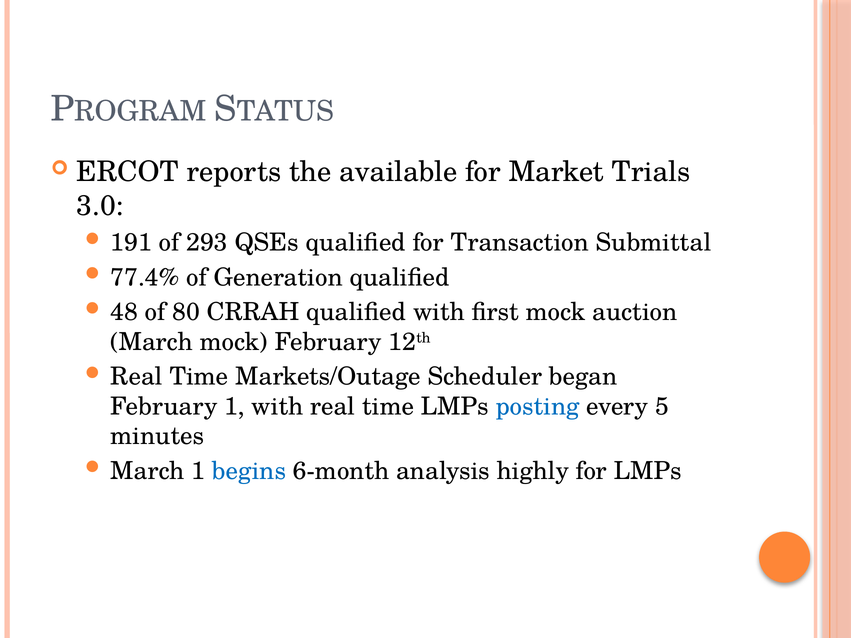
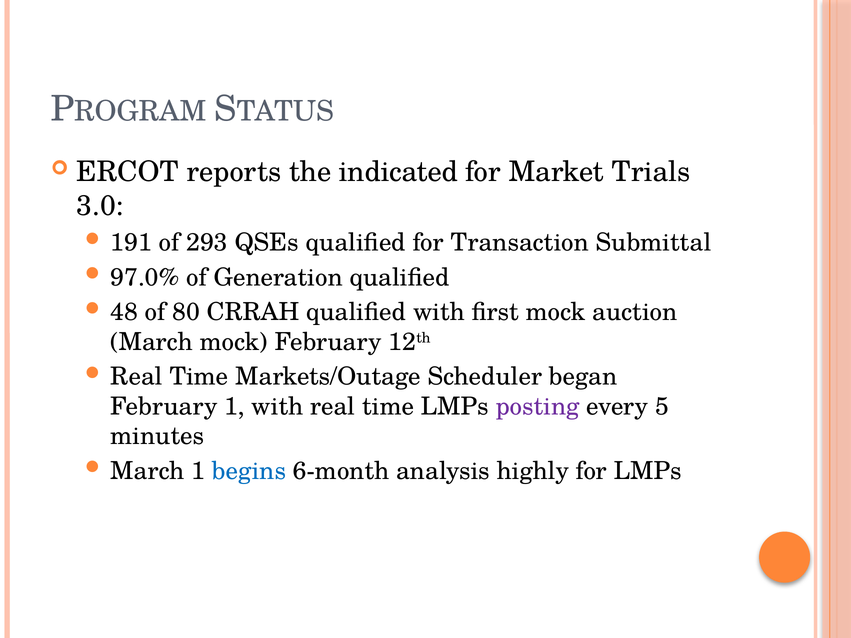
available: available -> indicated
77.4%: 77.4% -> 97.0%
posting colour: blue -> purple
